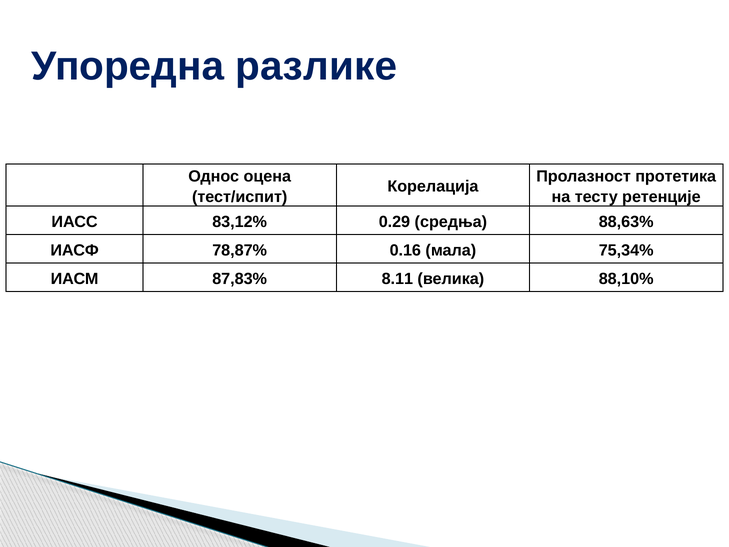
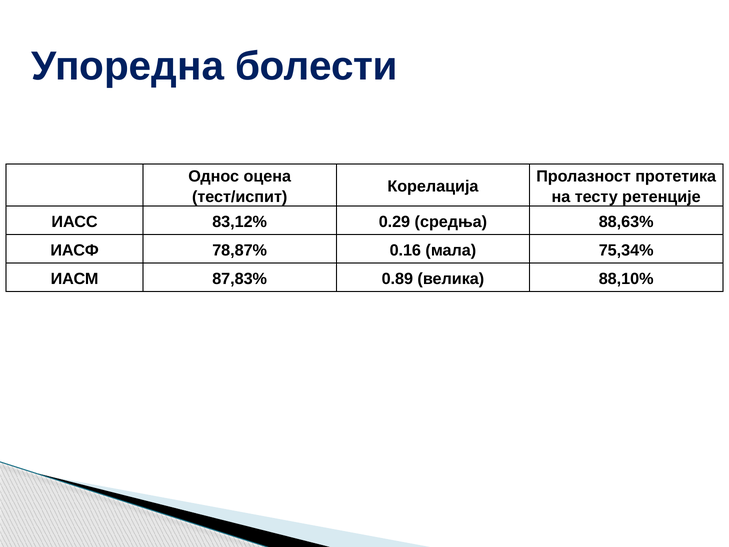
разлике: разлике -> болести
8.11: 8.11 -> 0.89
